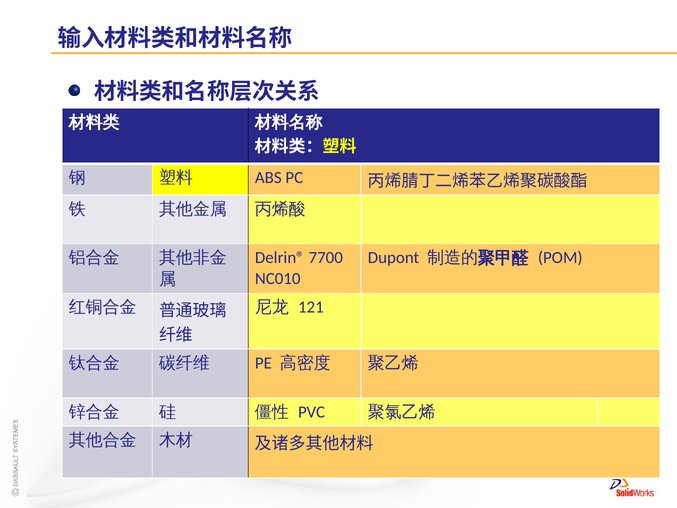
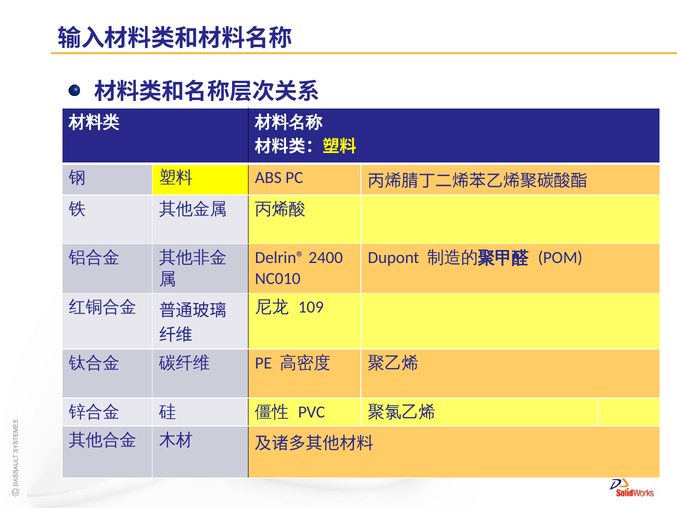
7700: 7700 -> 2400
121: 121 -> 109
